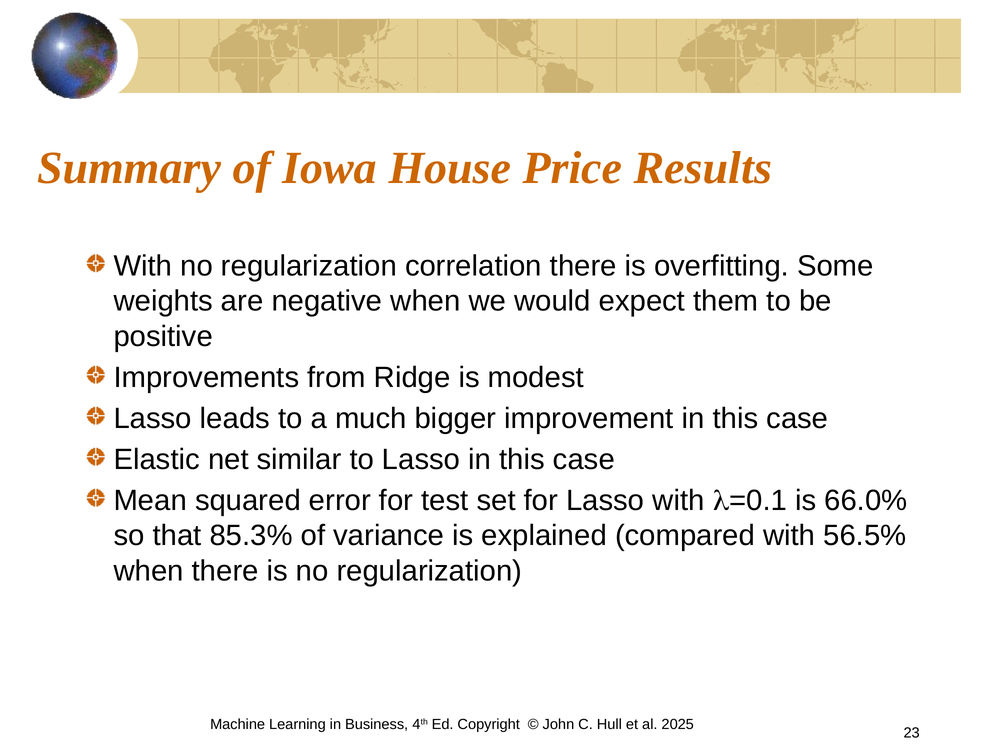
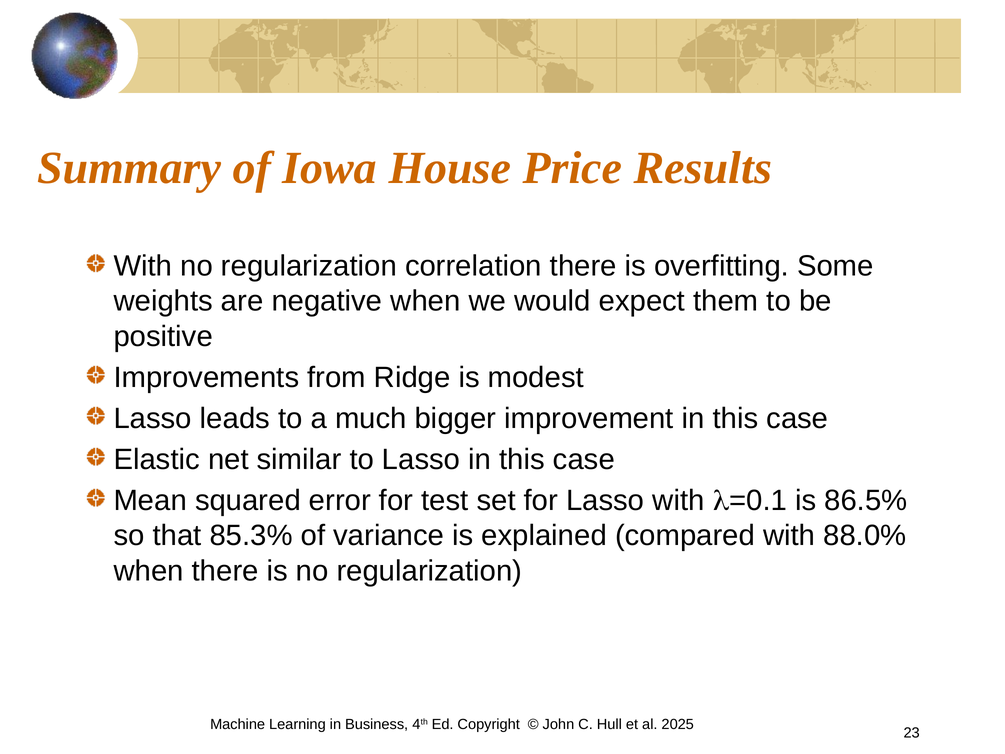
66.0%: 66.0% -> 86.5%
56.5%: 56.5% -> 88.0%
